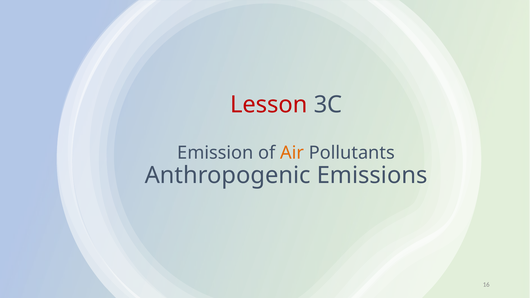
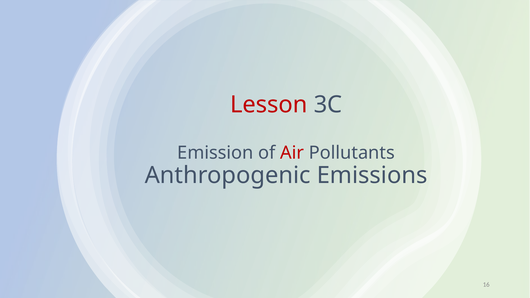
Air colour: orange -> red
